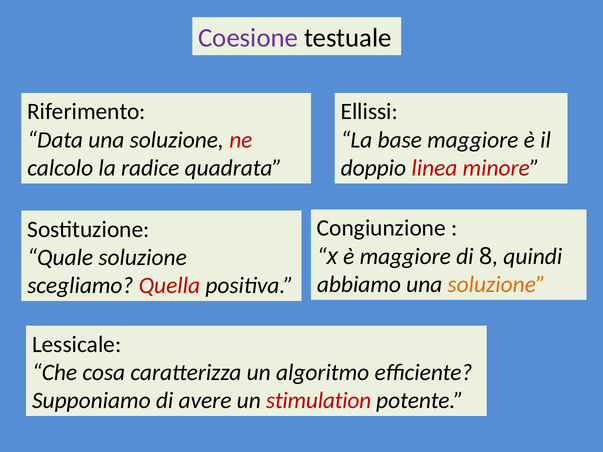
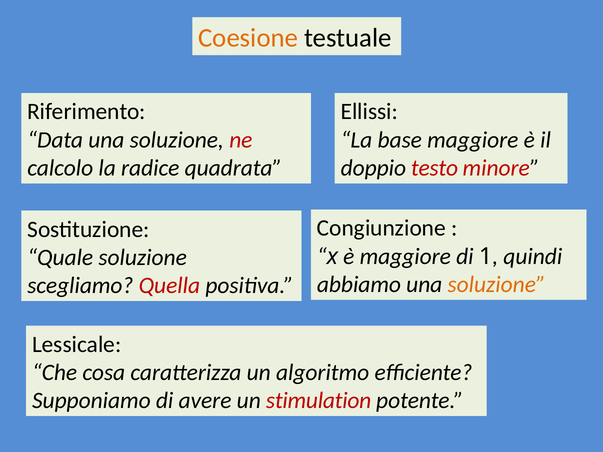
Coesione colour: purple -> orange
linea: linea -> testo
8: 8 -> 1
